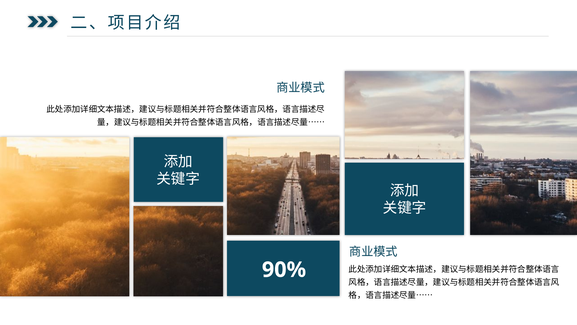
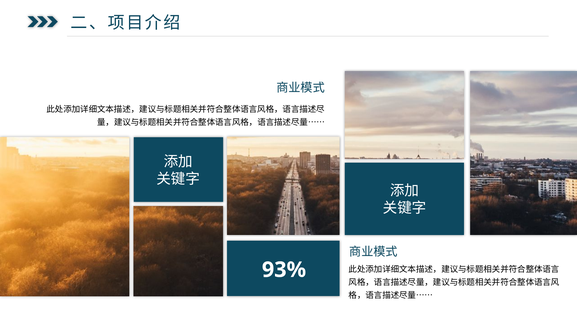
90%: 90% -> 93%
